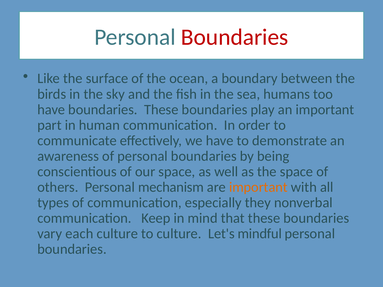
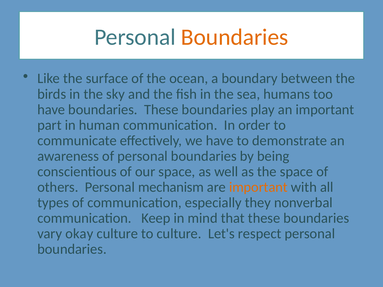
Boundaries at (235, 37) colour: red -> orange
each: each -> okay
mindful: mindful -> respect
